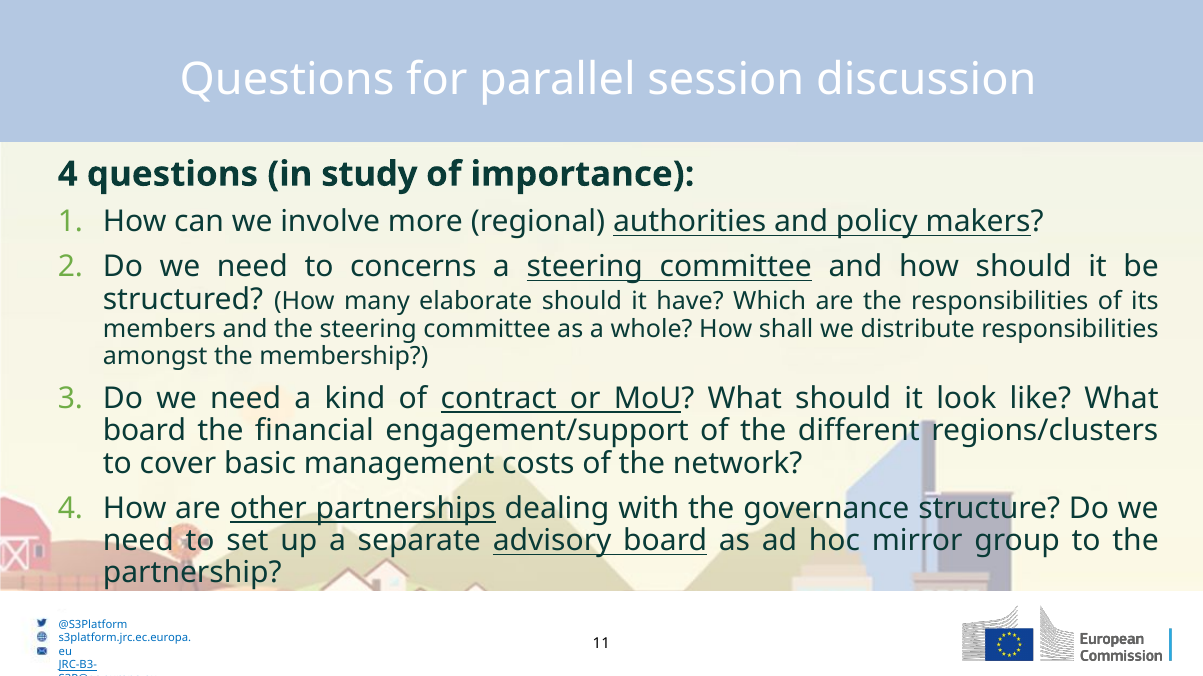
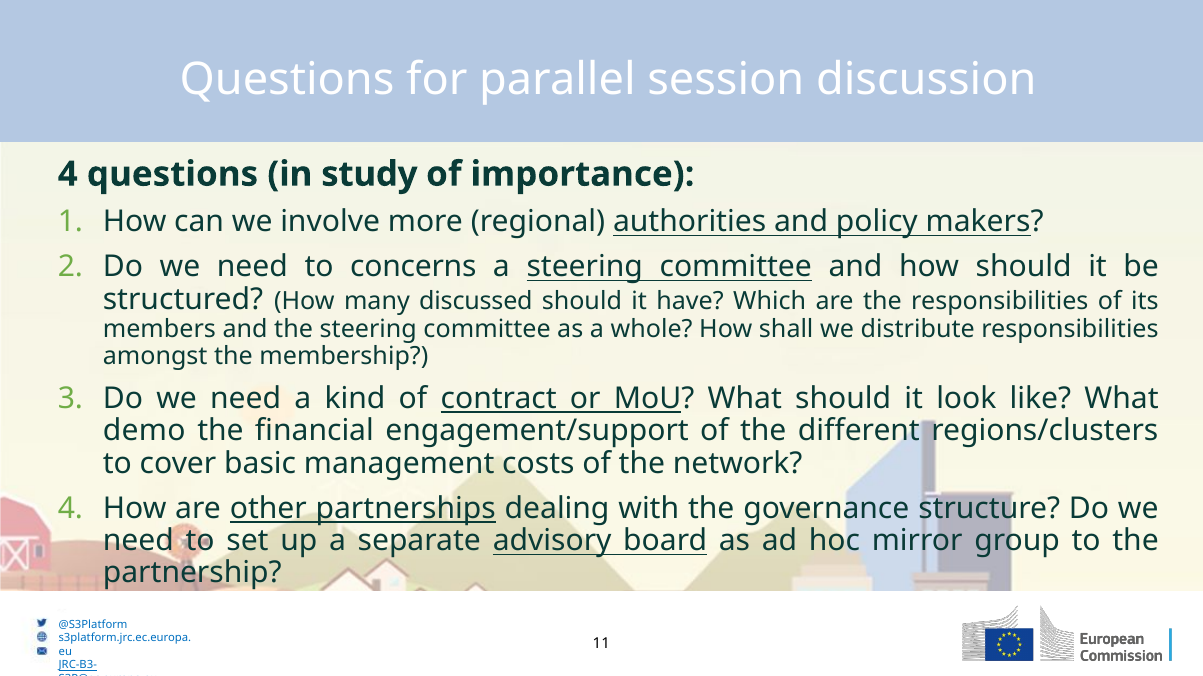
elaborate: elaborate -> discussed
board at (144, 431): board -> demo
